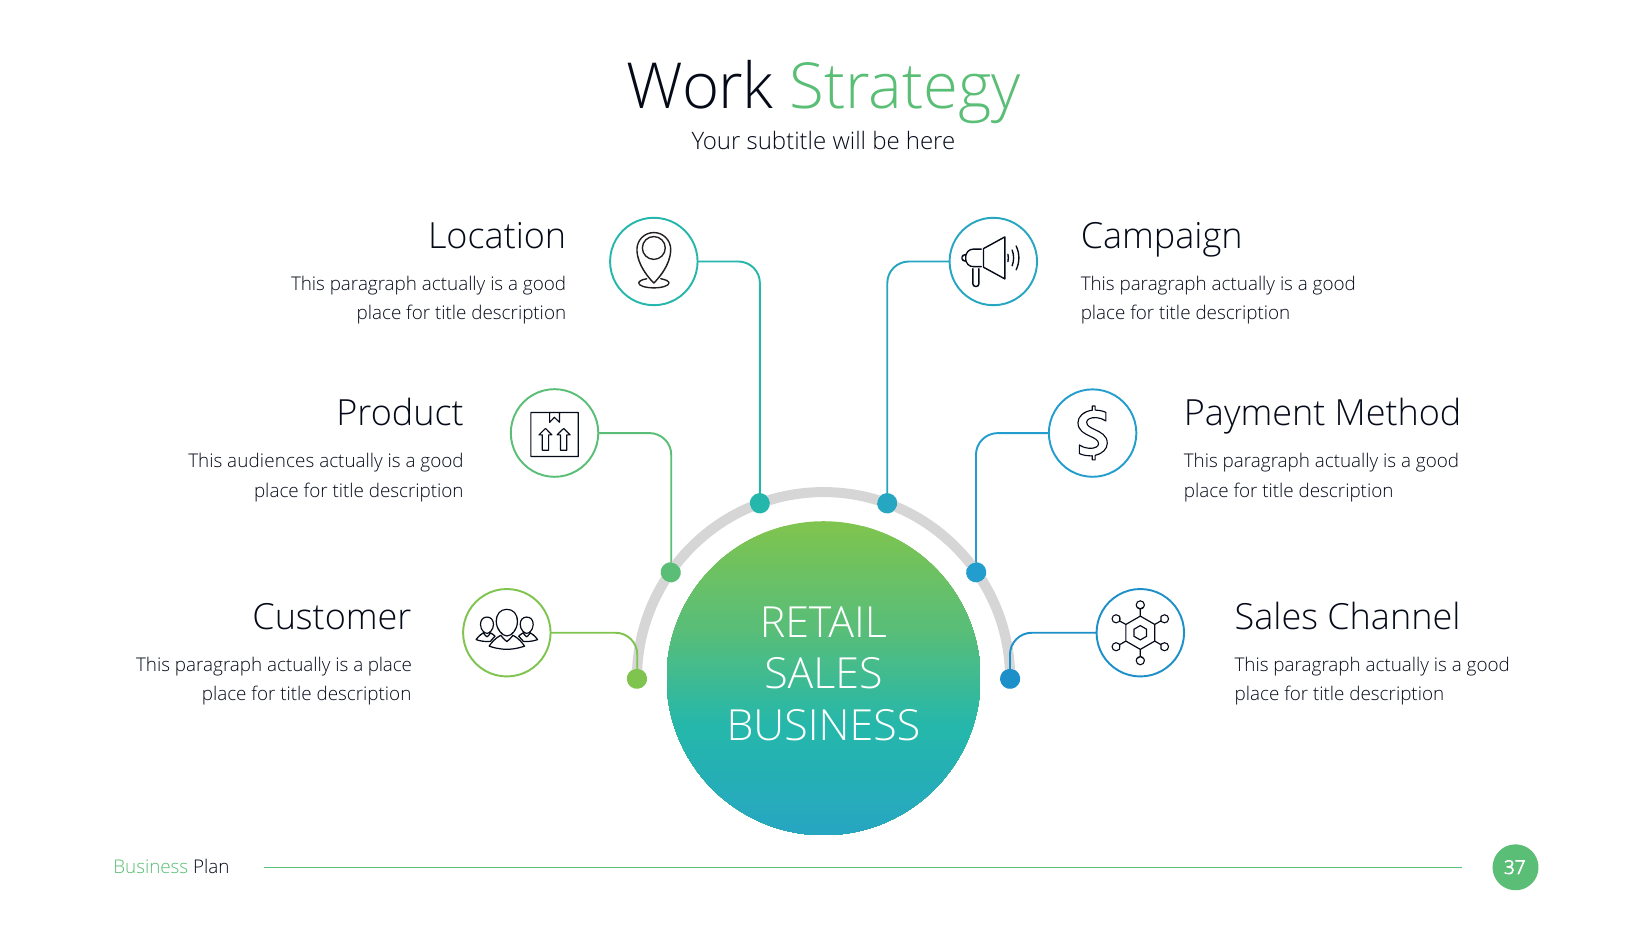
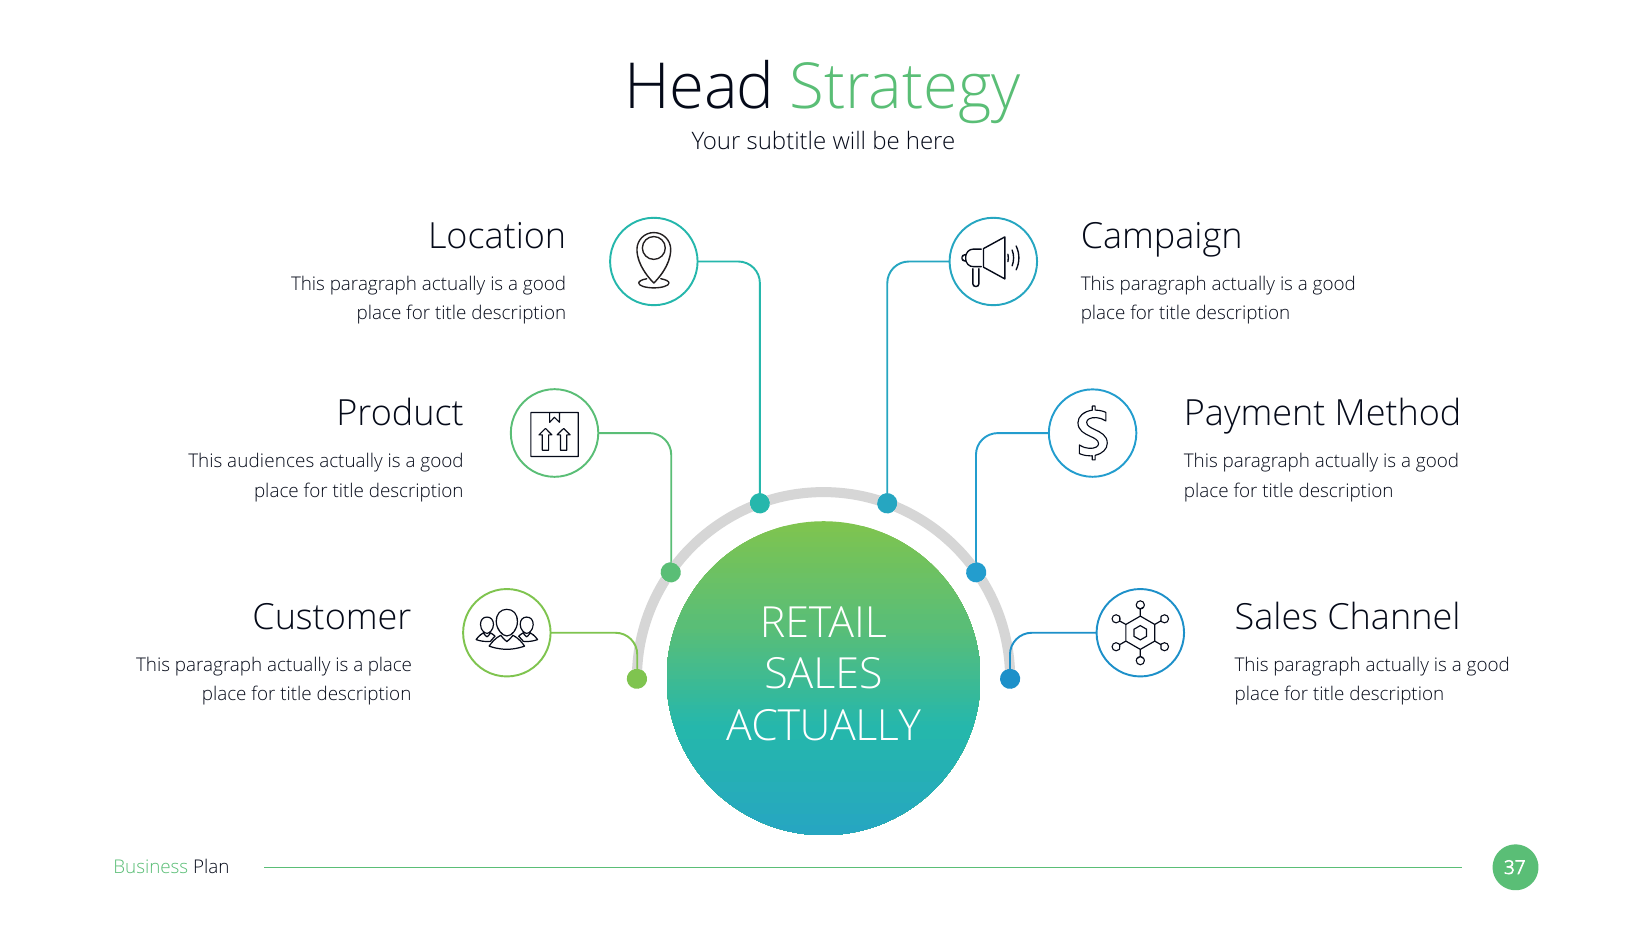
Work: Work -> Head
BUSINESS at (823, 726): BUSINESS -> ACTUALLY
